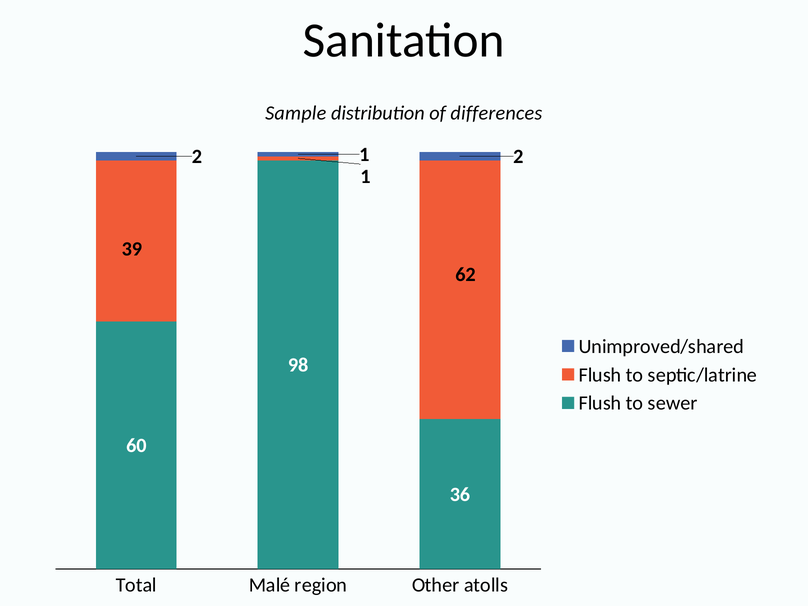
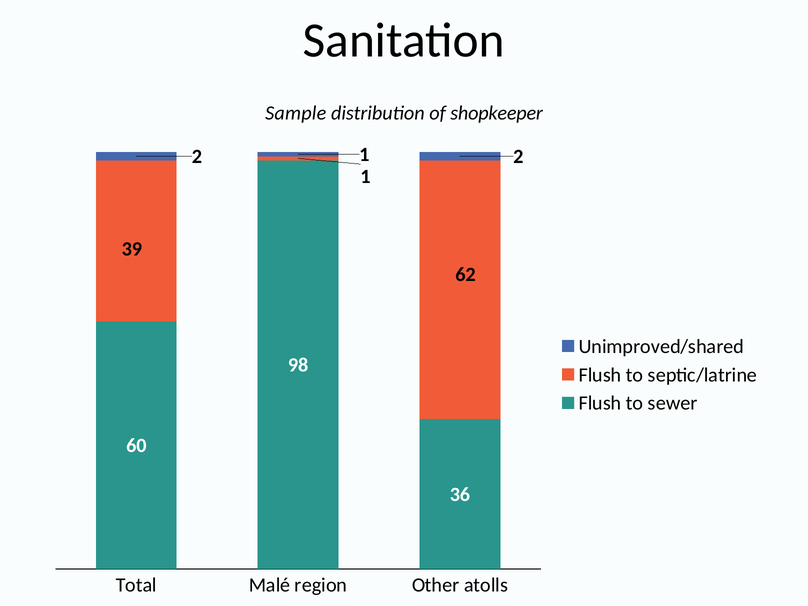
differences: differences -> shopkeeper
